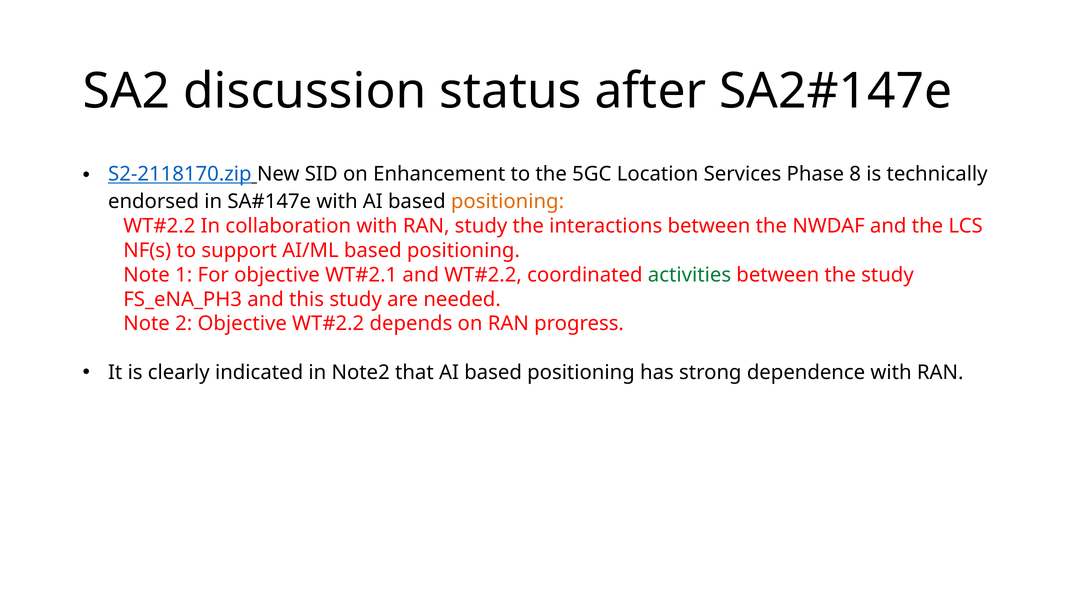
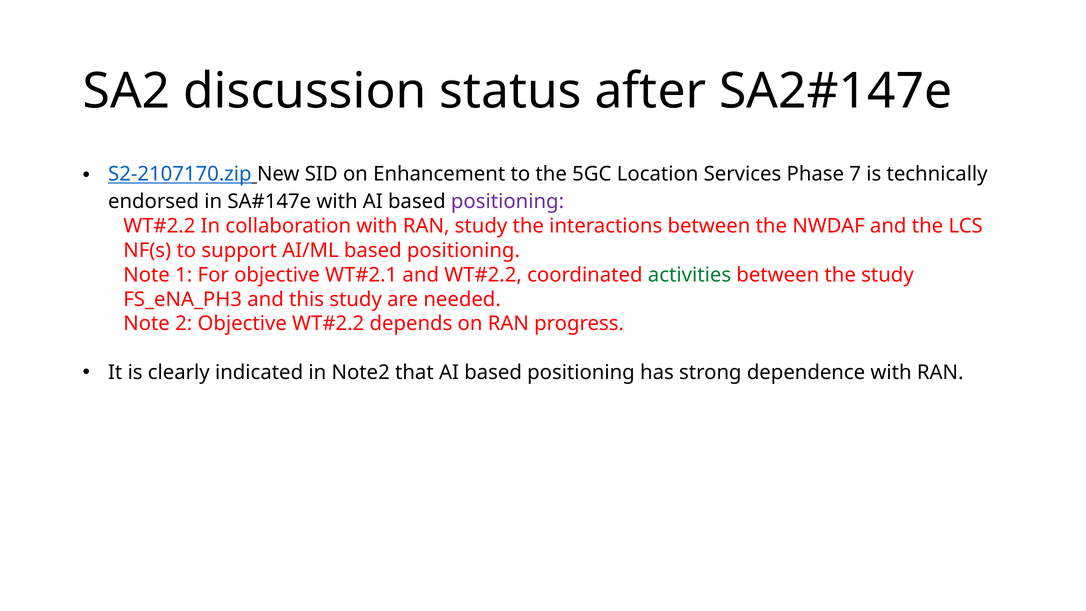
S2-2118170.zip: S2-2118170.zip -> S2-2107170.zip
8: 8 -> 7
positioning at (508, 201) colour: orange -> purple
